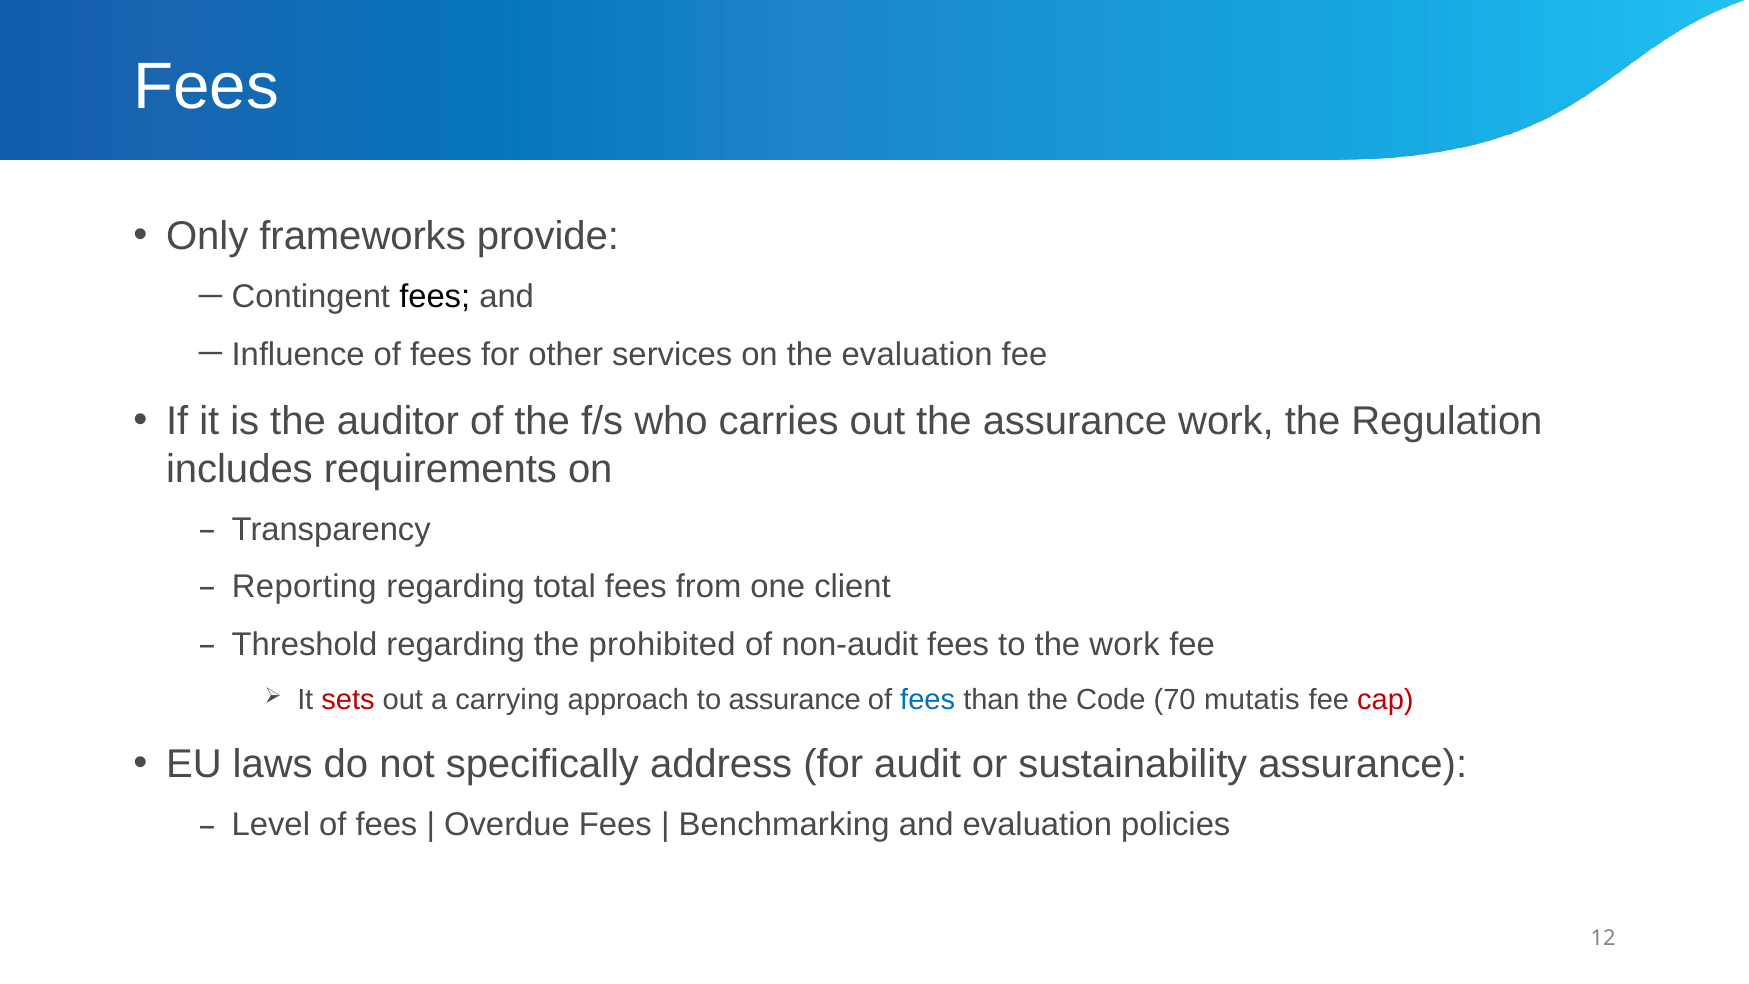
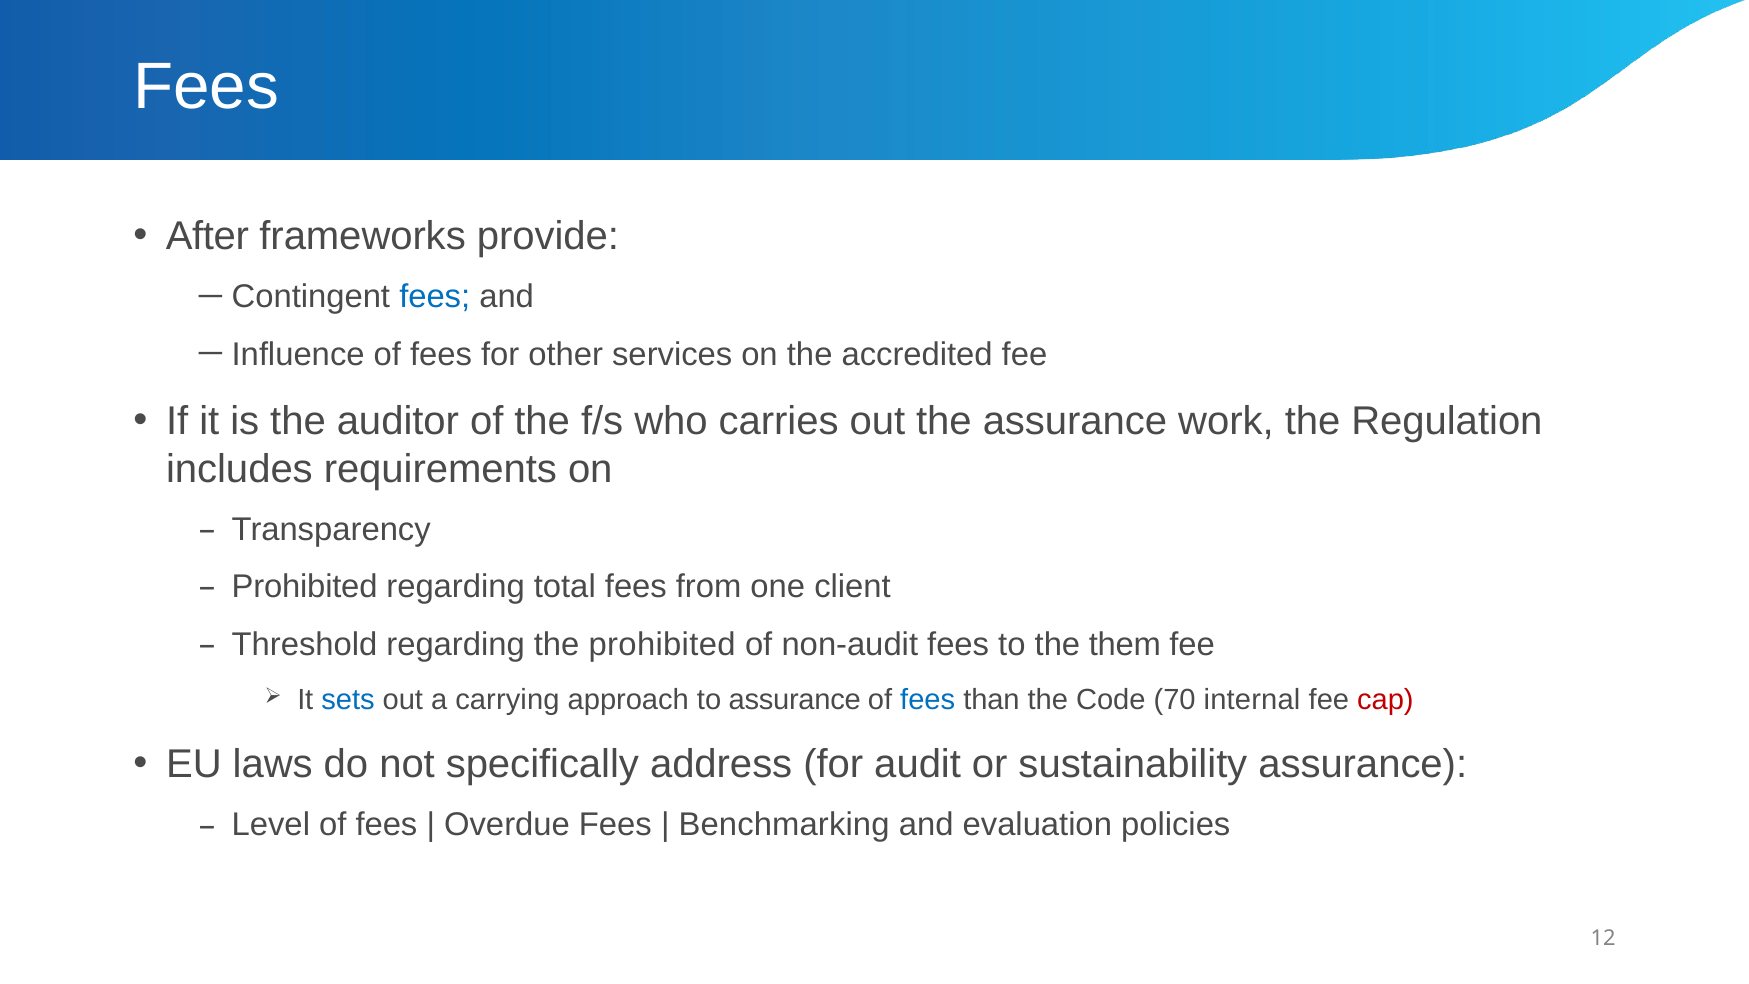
Only: Only -> After
fees at (435, 297) colour: black -> blue
the evaluation: evaluation -> accredited
Reporting at (304, 587): Reporting -> Prohibited
the work: work -> them
sets colour: red -> blue
mutatis: mutatis -> internal
